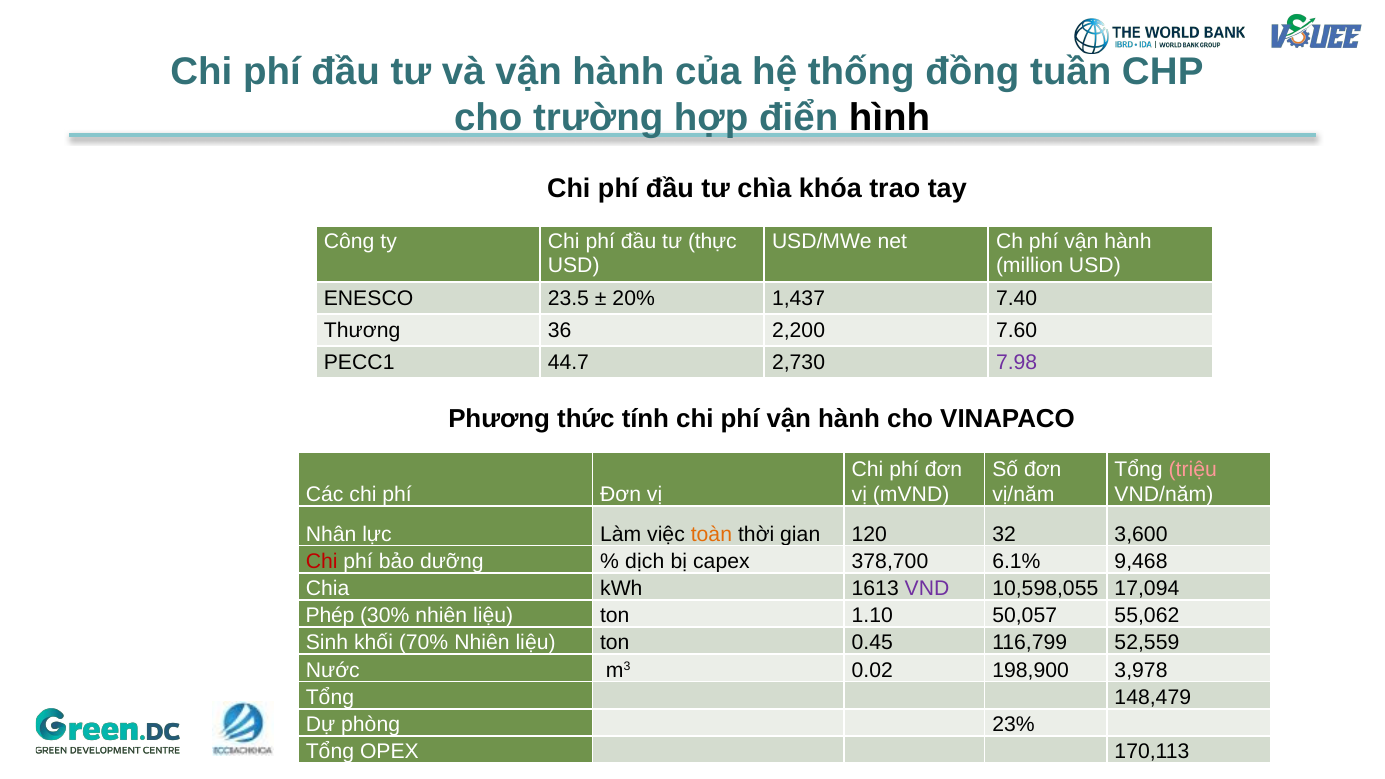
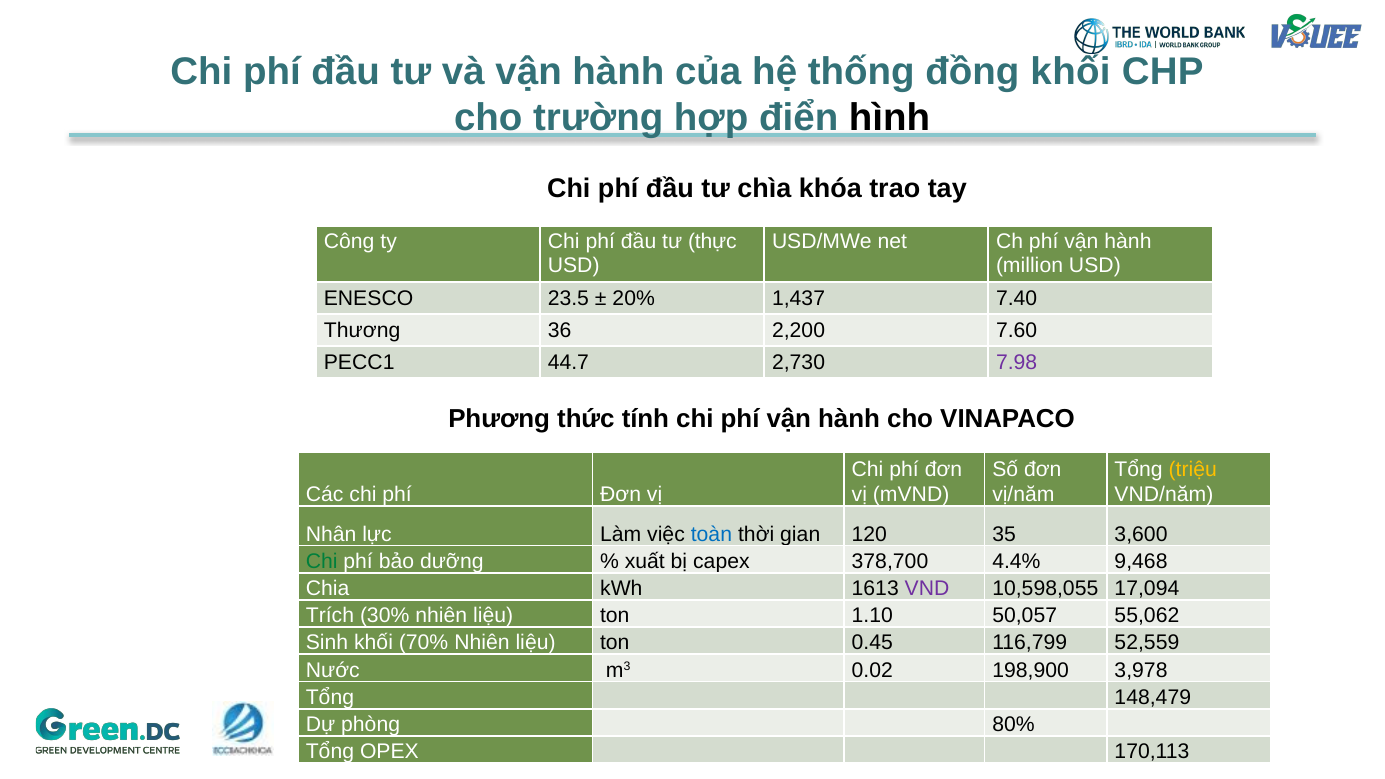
đồng tuần: tuần -> khối
triệu colour: pink -> yellow
toàn colour: orange -> blue
32: 32 -> 35
Chi at (322, 561) colour: red -> green
dịch: dịch -> xuất
6.1%: 6.1% -> 4.4%
Phép: Phép -> Trích
23%: 23% -> 80%
